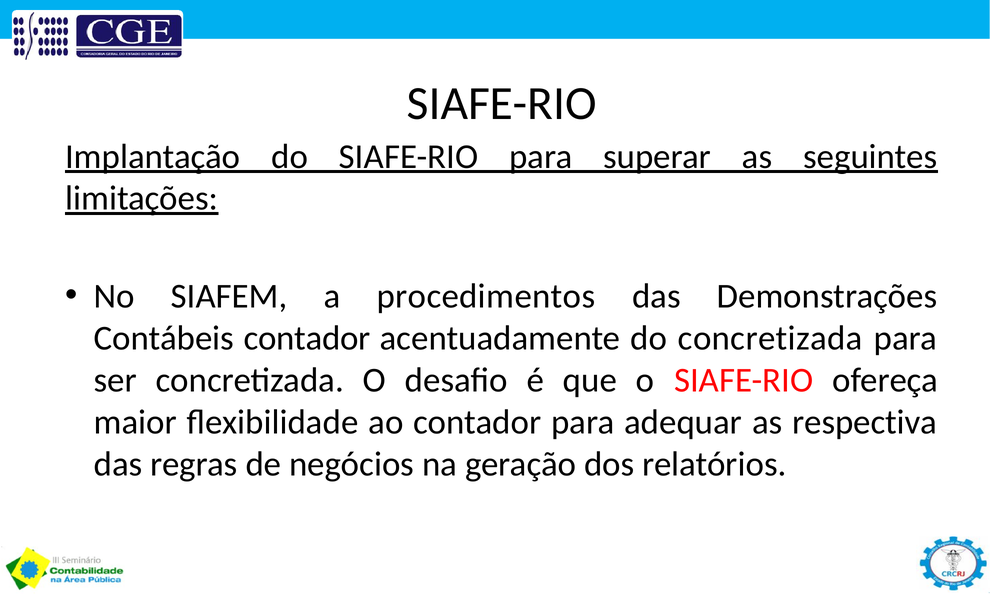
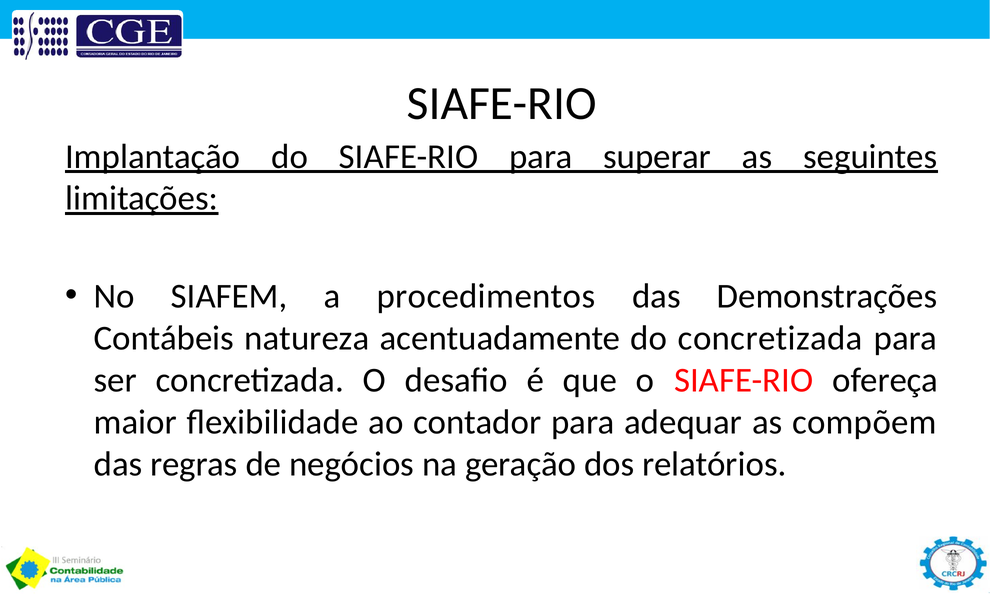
Contábeis contador: contador -> natureza
respectiva: respectiva -> compõem
